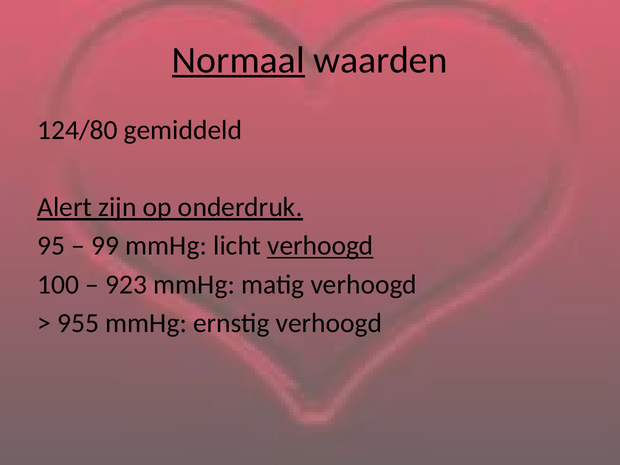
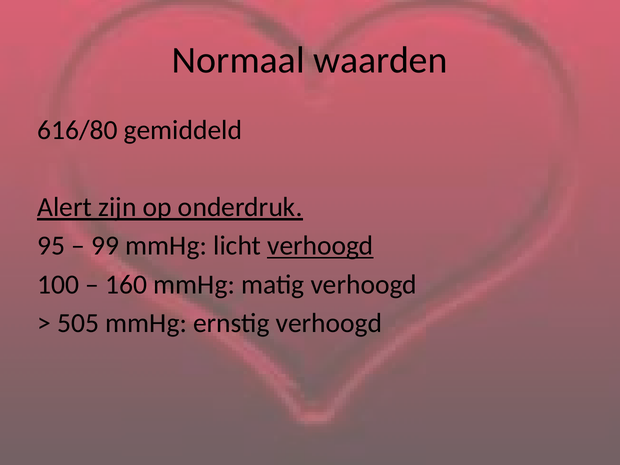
Normaal underline: present -> none
124/80: 124/80 -> 616/80
923: 923 -> 160
955: 955 -> 505
